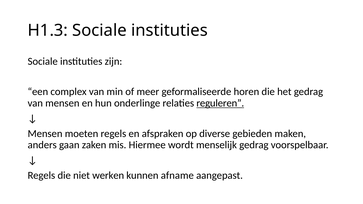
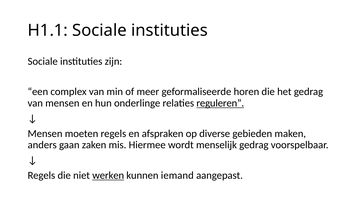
H1.3: H1.3 -> H1.1
werken underline: none -> present
afname: afname -> iemand
